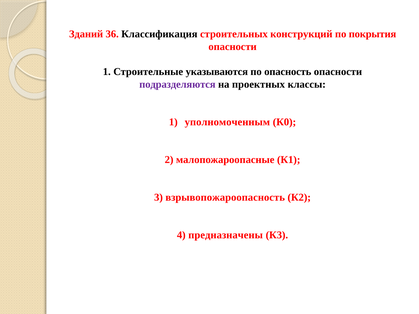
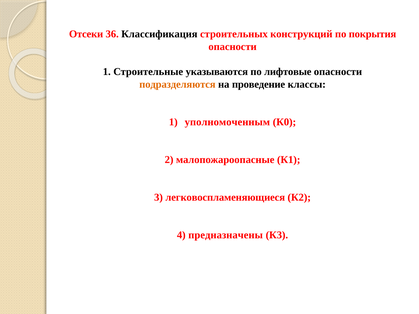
Зданий: Зданий -> Отсеки
опасность: опасность -> лифтовые
подразделяются colour: purple -> orange
проектных: проектных -> проведение
взрывопожароопасность: взрывопожароопасность -> легковоспламеняющиеся
